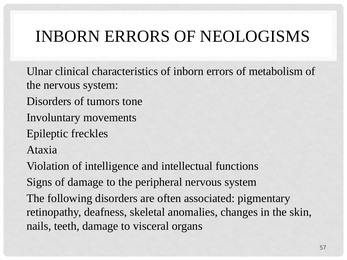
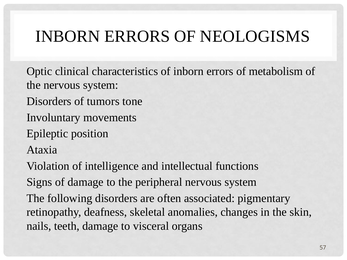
Ulnar: Ulnar -> Optic
freckles: freckles -> position
